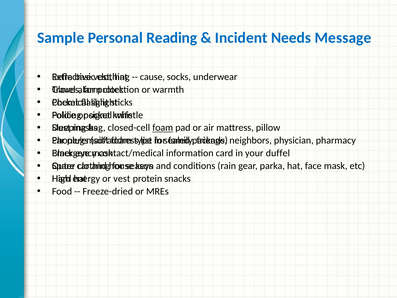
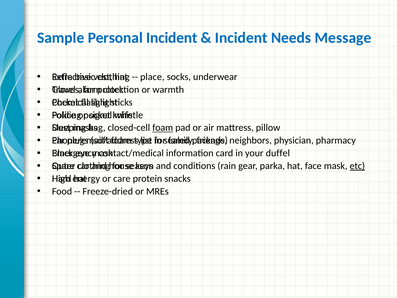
Personal Reading: Reading -> Incident
cause: cause -> place
etc underline: none -> present
or vest: vest -> care
